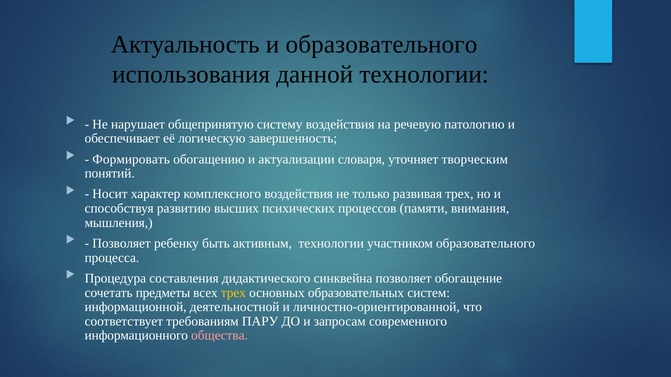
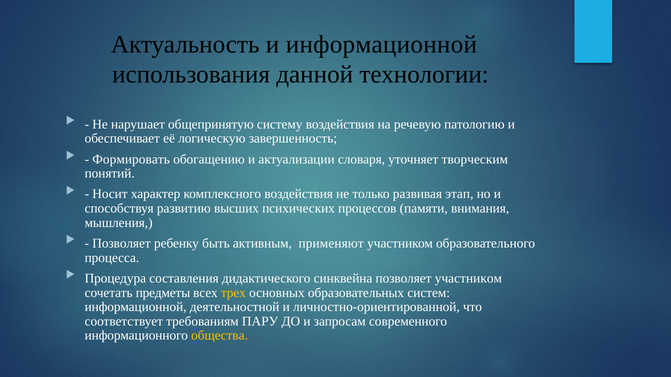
и образовательного: образовательного -> информационной
развивая трех: трех -> этап
активным технологии: технологии -> применяют
позволяет обогащение: обогащение -> участником
общества colour: pink -> yellow
